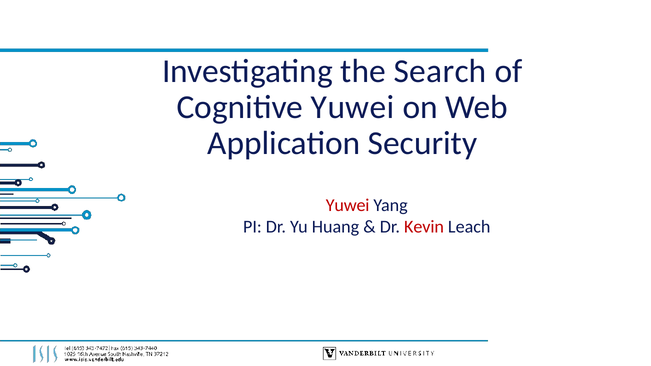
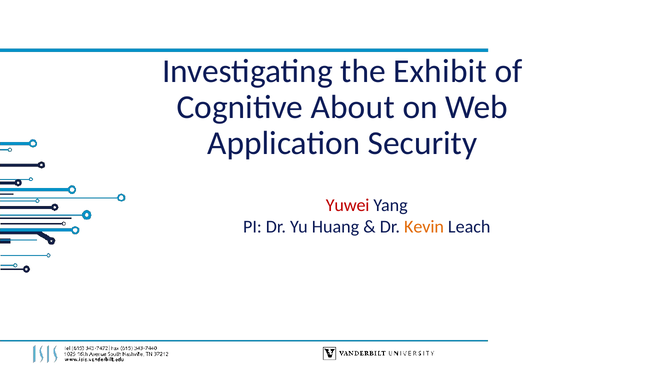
Search: Search -> Exhibit
Cognitive Yuwei: Yuwei -> About
Kevin colour: red -> orange
